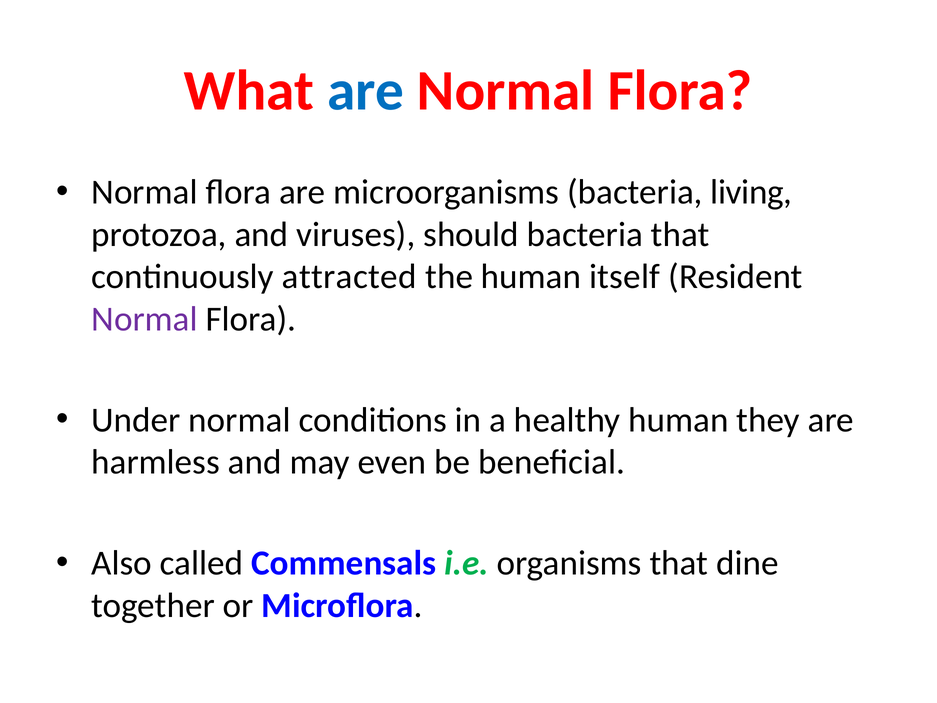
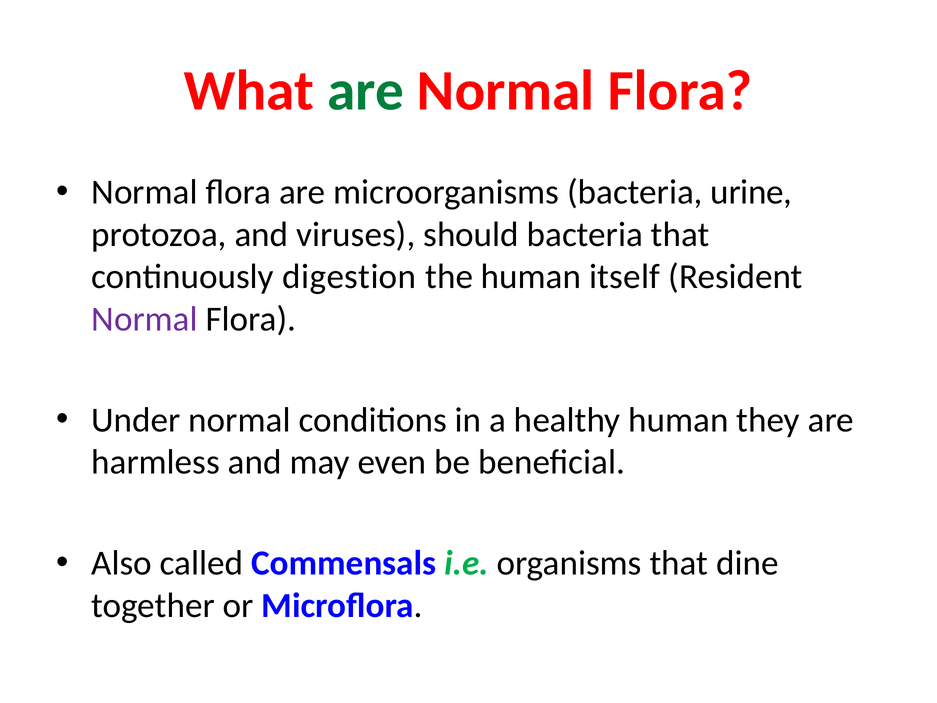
are at (366, 91) colour: blue -> green
living: living -> urine
attracted: attracted -> digestion
